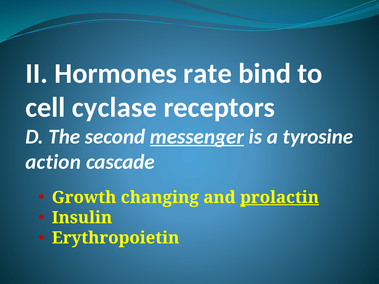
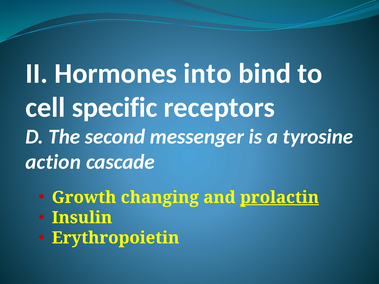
rate: rate -> into
cyclase: cyclase -> specific
messenger underline: present -> none
